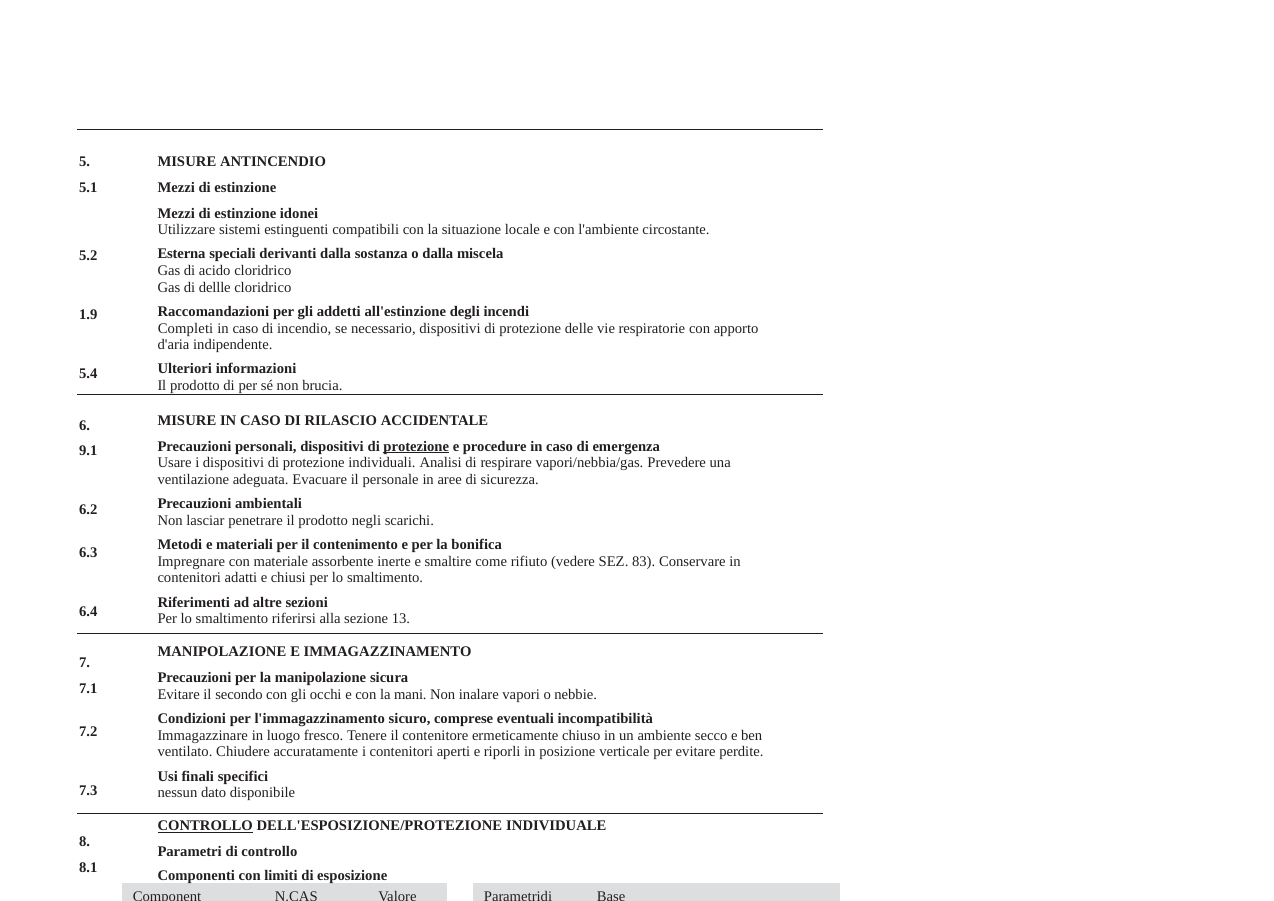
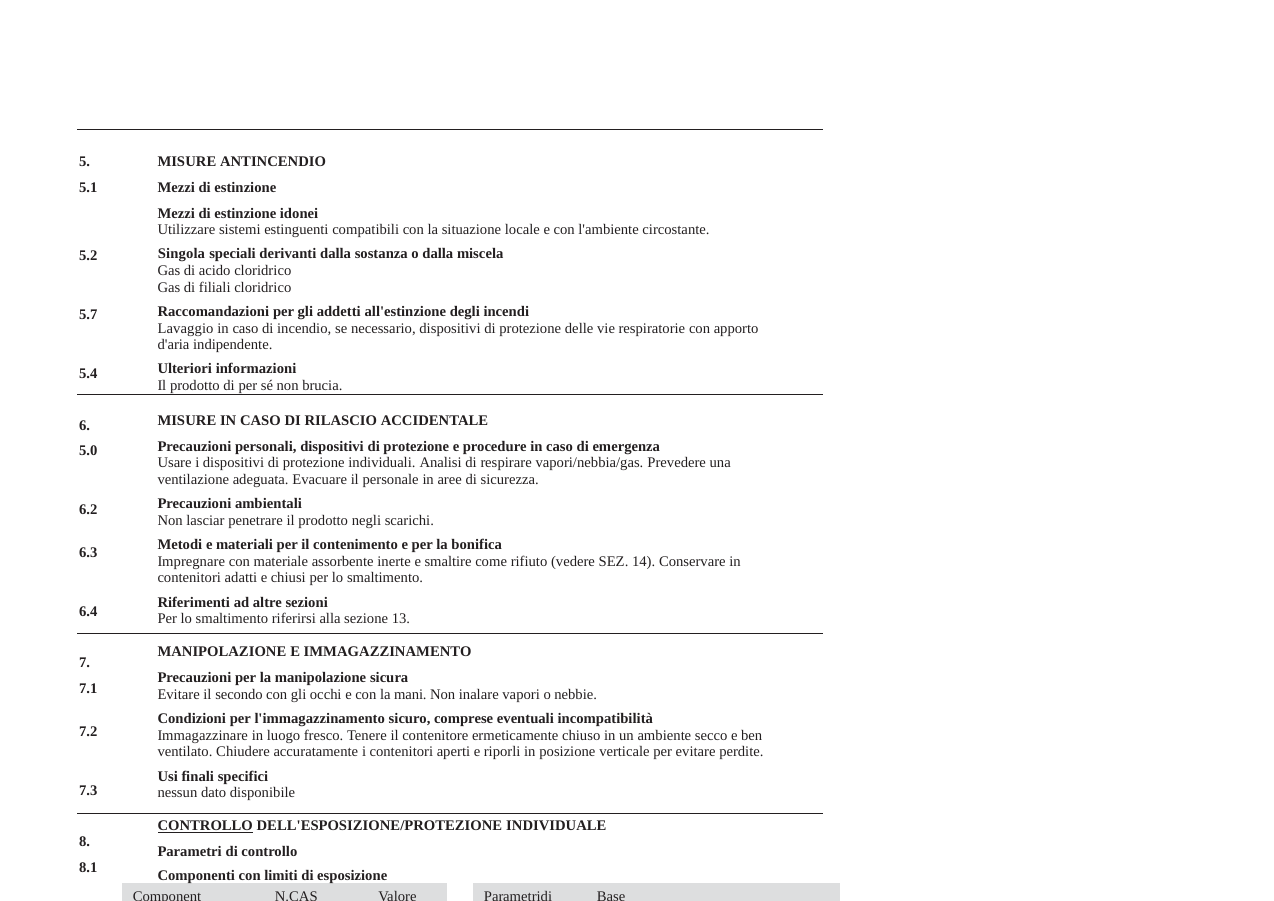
Esterna: Esterna -> Singola
dellle: dellle -> filiali
1.9: 1.9 -> 5.7
Completi: Completi -> Lavaggio
protezione at (416, 446) underline: present -> none
9.1: 9.1 -> 5.0
83: 83 -> 14
